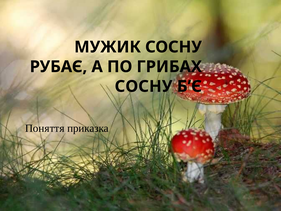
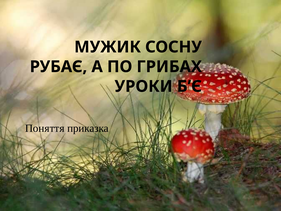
СОСНУ at (144, 86): СОСНУ -> УРОКИ
